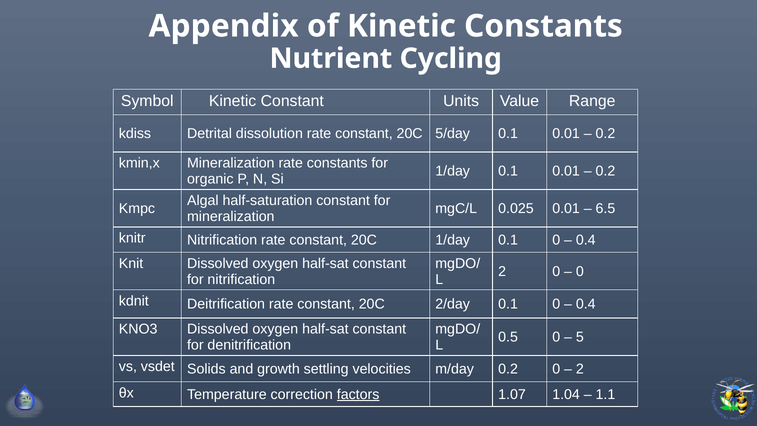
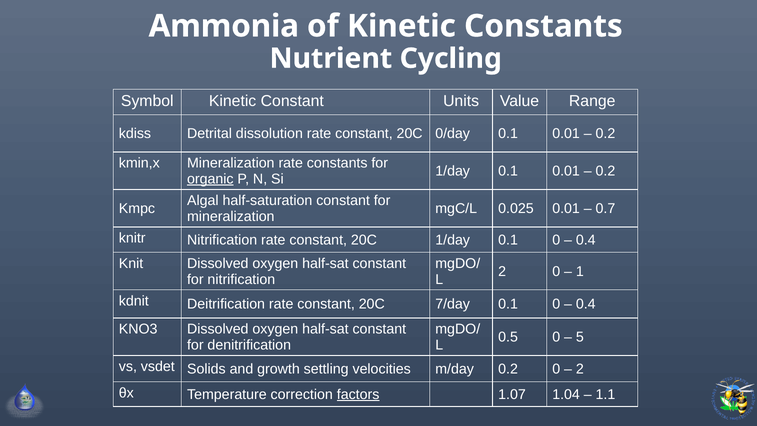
Appendix: Appendix -> Ammonia
5/day: 5/day -> 0/day
organic underline: none -> present
6.5: 6.5 -> 0.7
0 at (580, 271): 0 -> 1
2/day: 2/day -> 7/day
